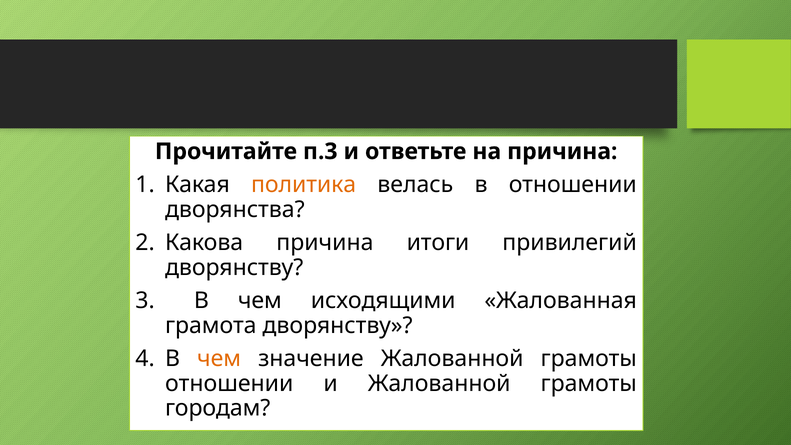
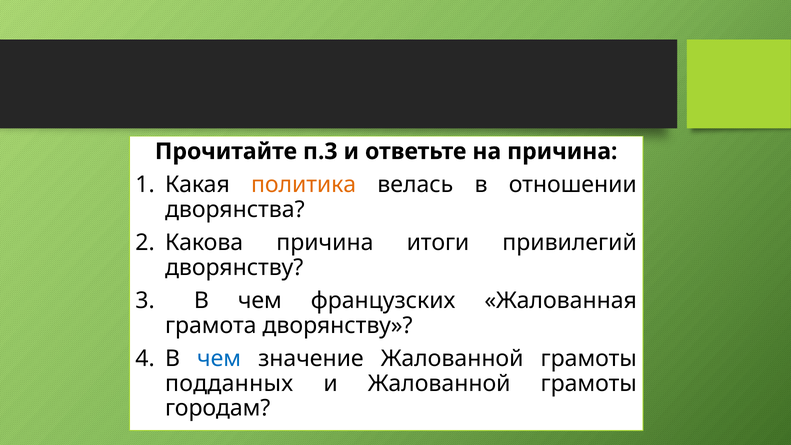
исходящими: исходящими -> французских
чем at (219, 359) colour: orange -> blue
отношении at (229, 383): отношении -> подданных
